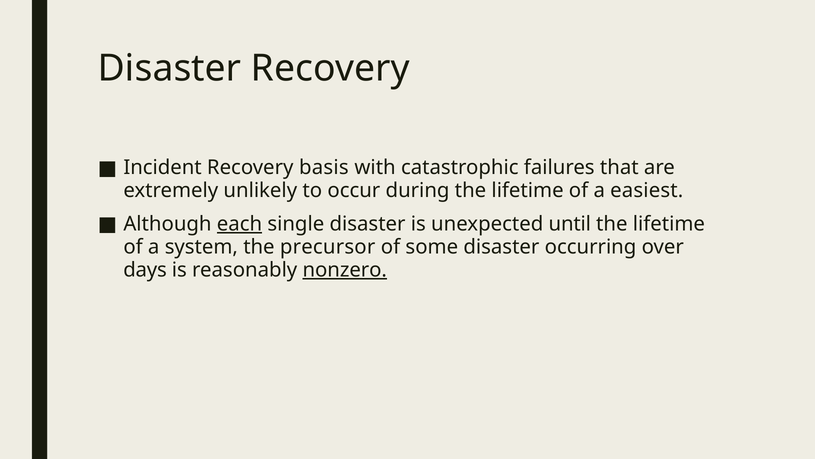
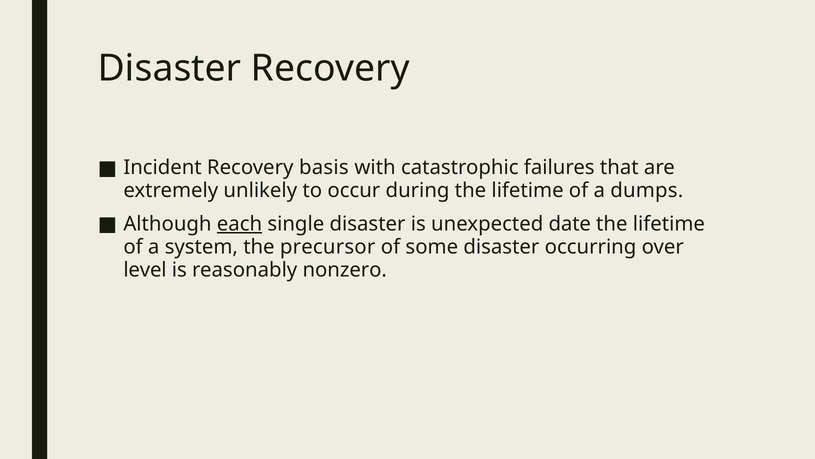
easiest: easiest -> dumps
until: until -> date
days: days -> level
nonzero underline: present -> none
